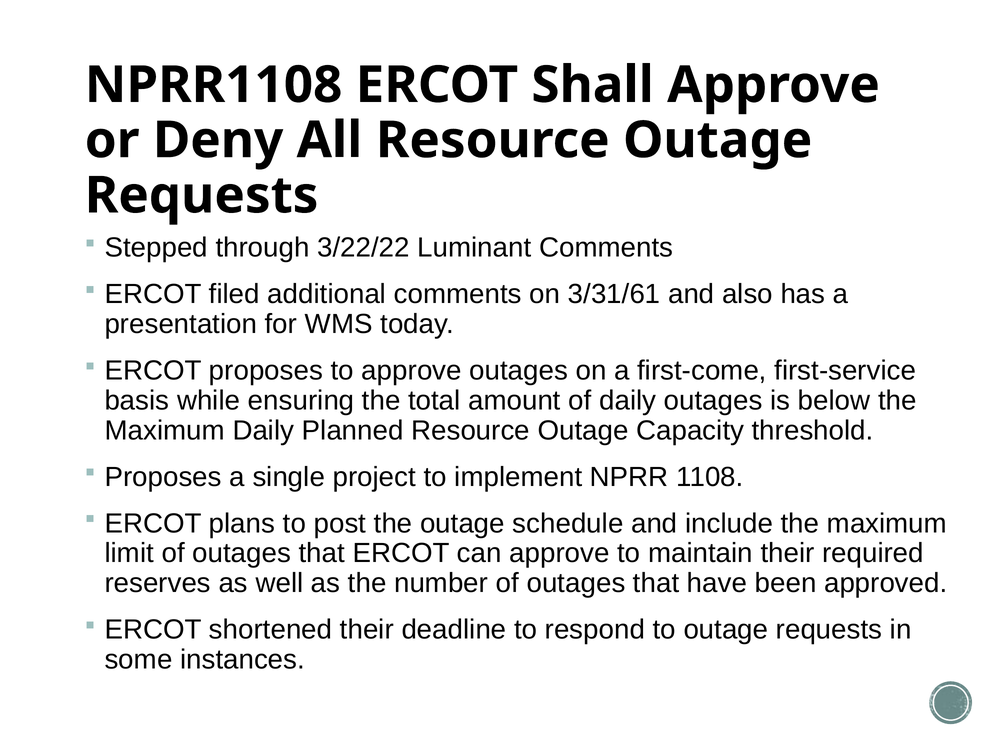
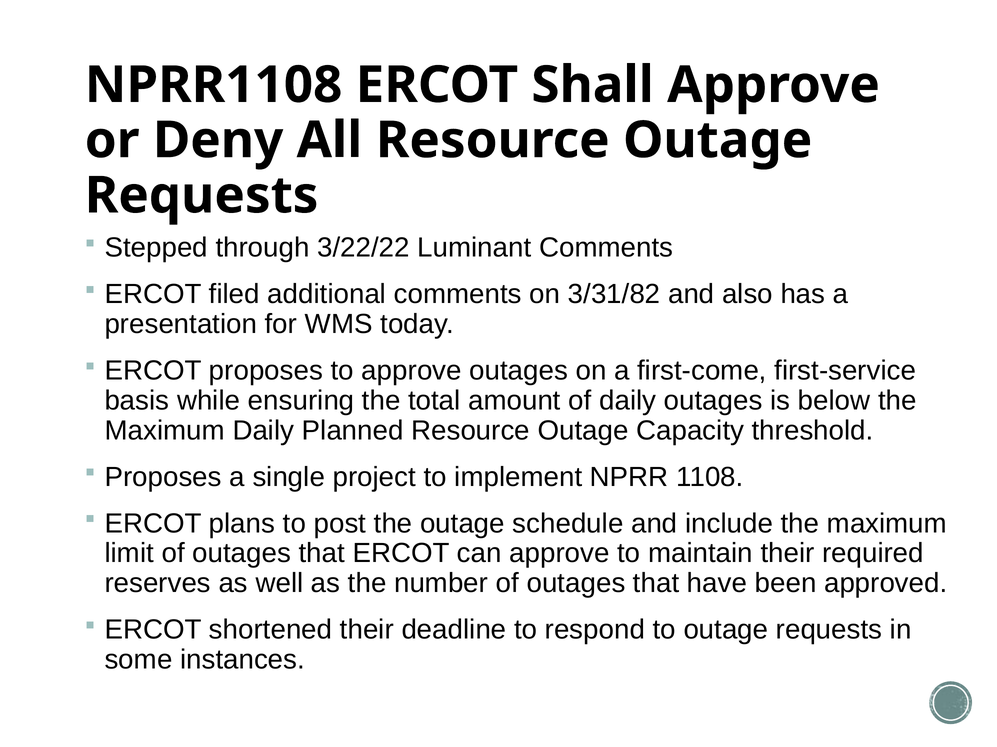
3/31/61: 3/31/61 -> 3/31/82
